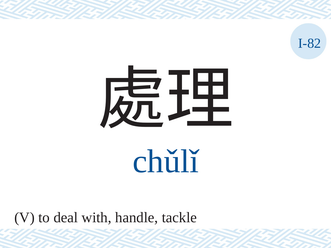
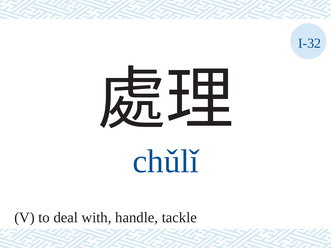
I-82: I-82 -> I-32
